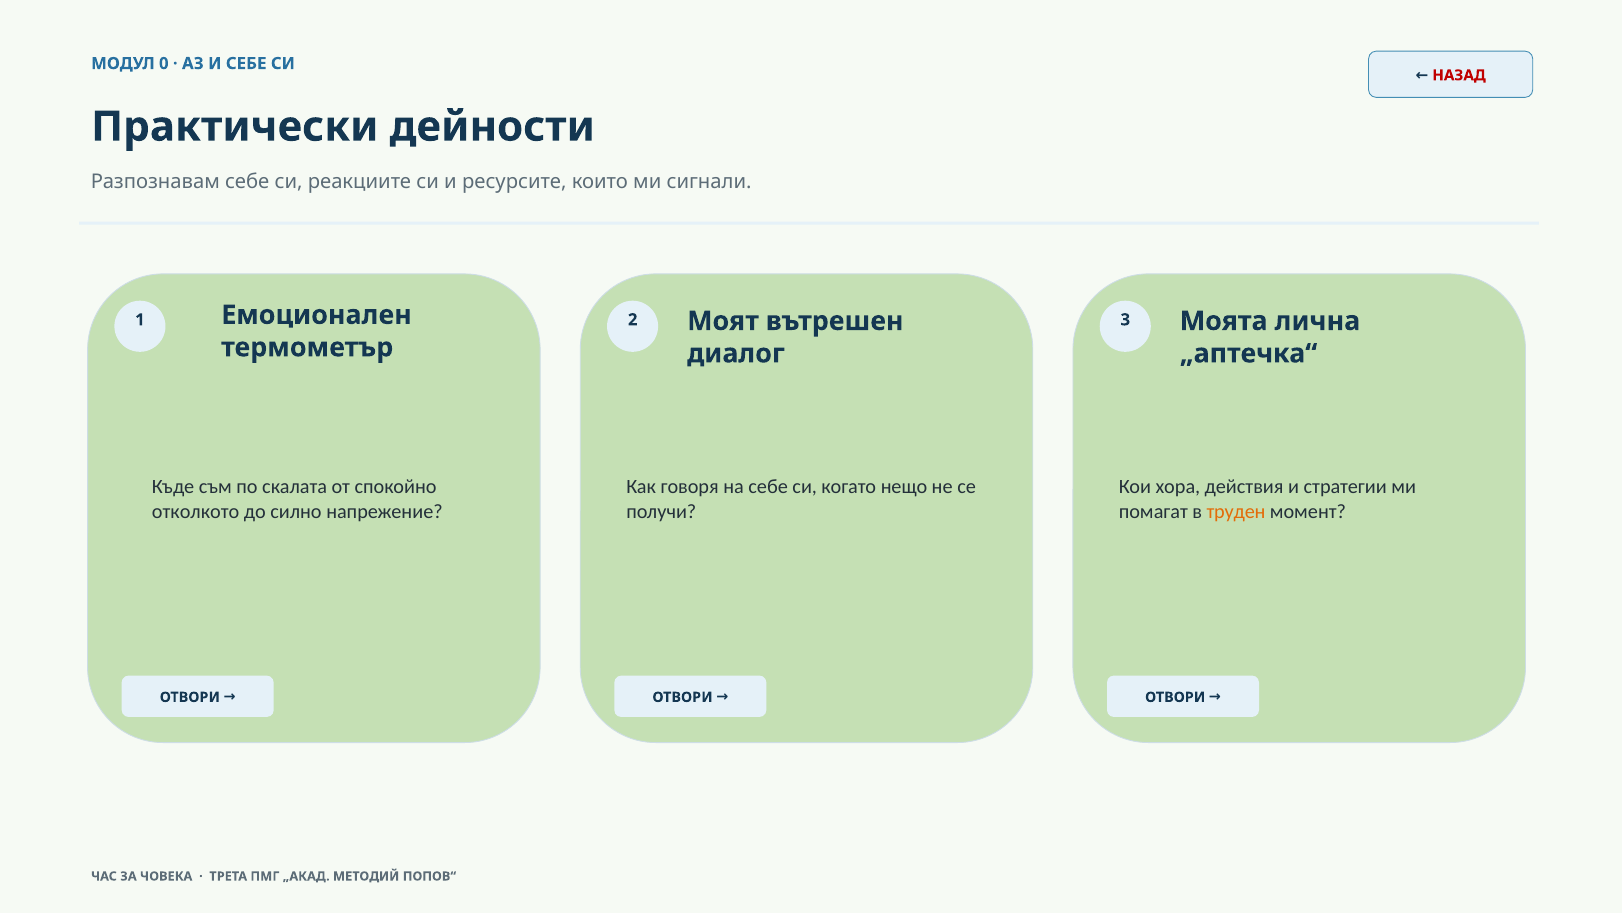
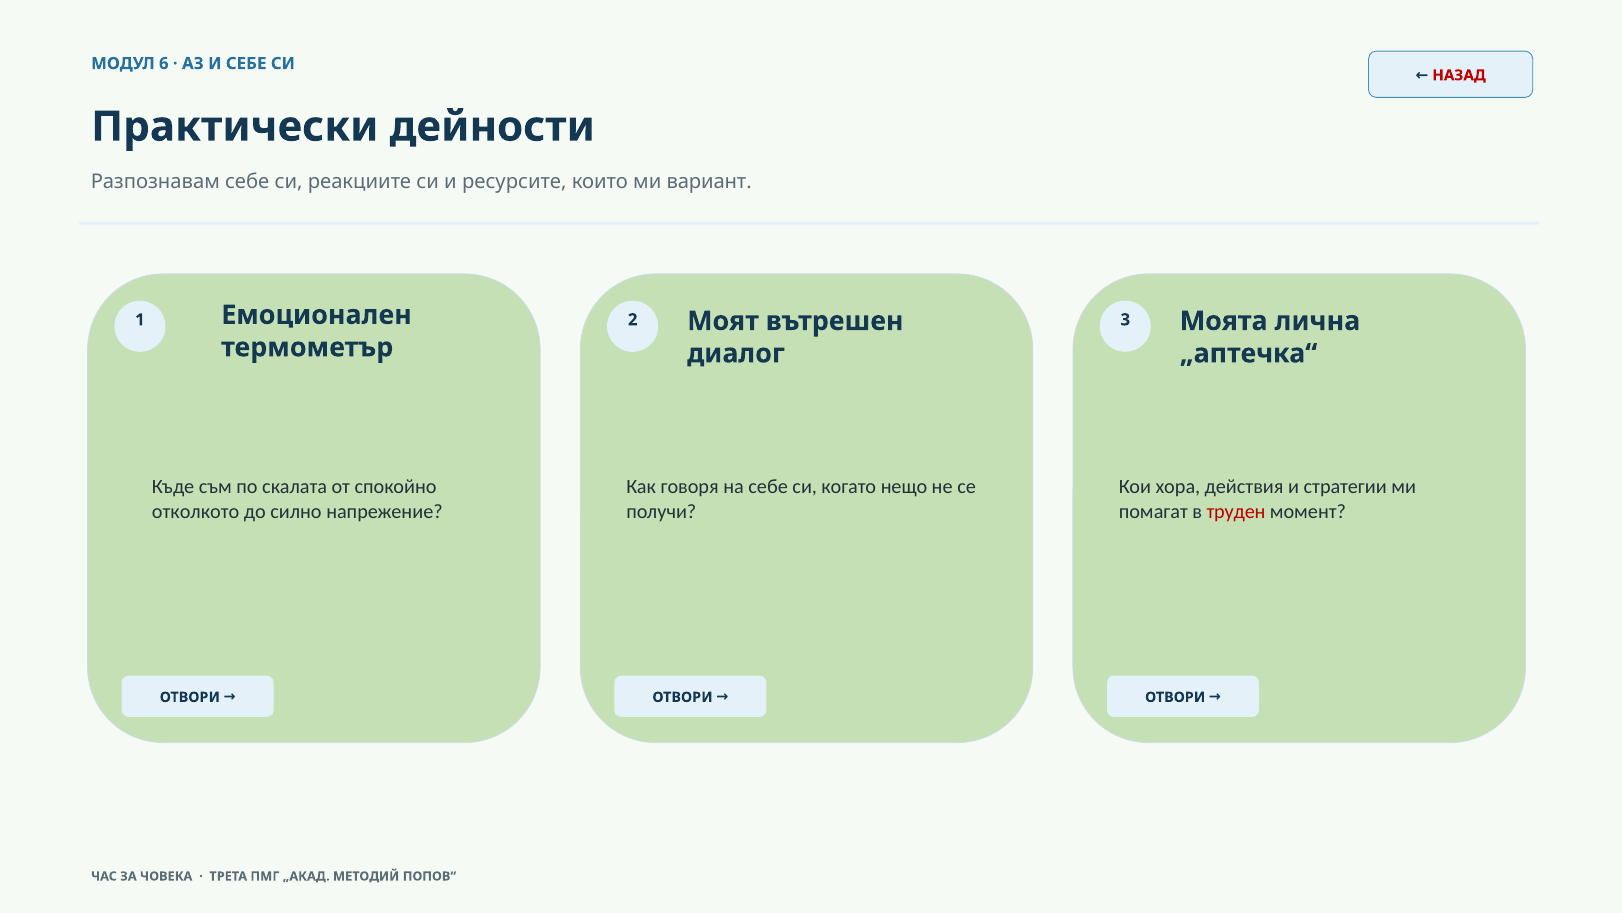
0: 0 -> 6
сигнали: сигнали -> вариант
труден colour: orange -> red
